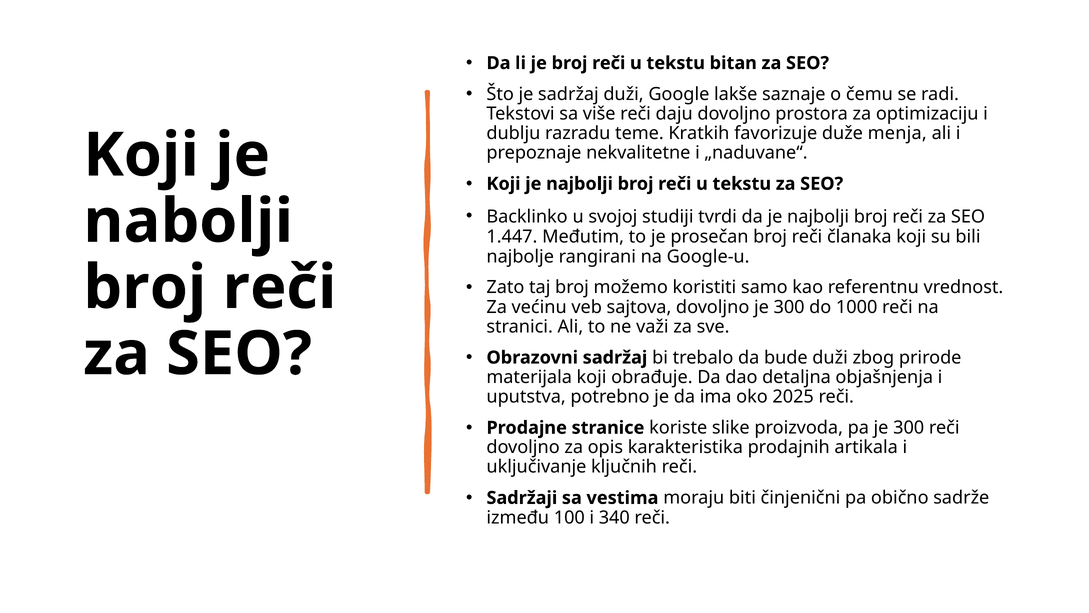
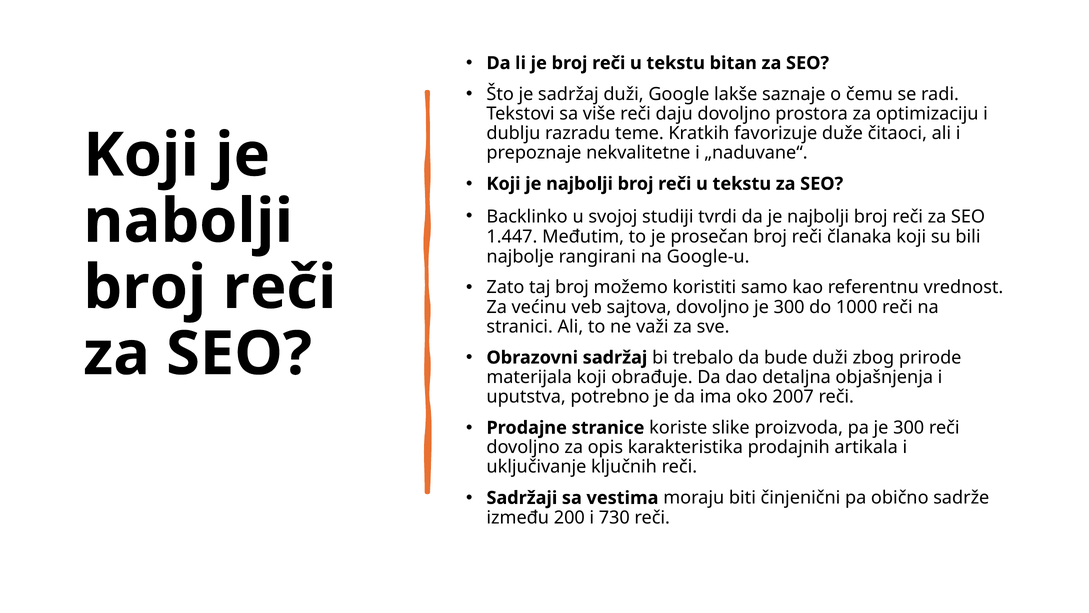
menja: menja -> čitaoci
2025: 2025 -> 2007
100: 100 -> 200
340: 340 -> 730
